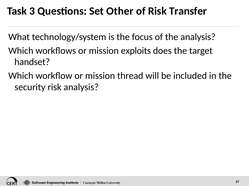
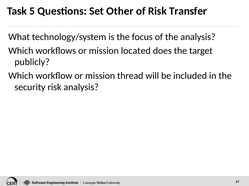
3: 3 -> 5
exploits: exploits -> located
handset: handset -> publicly
